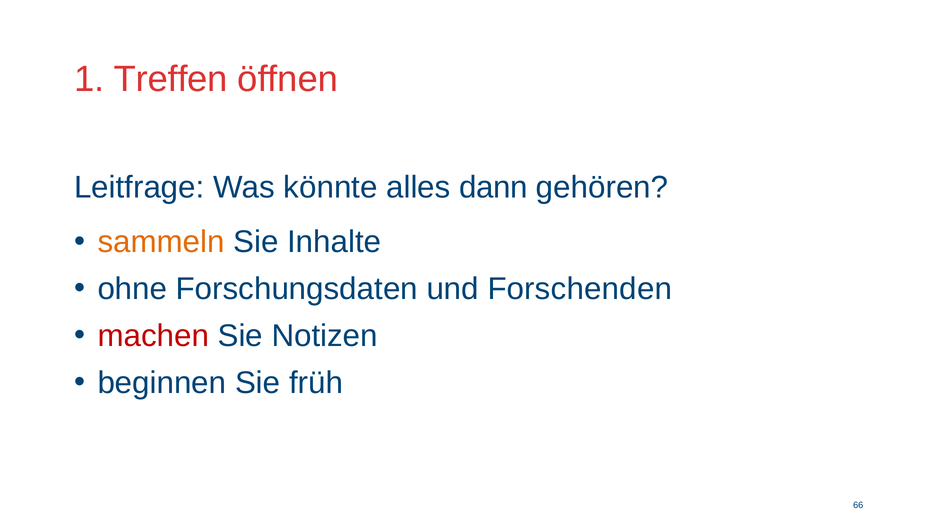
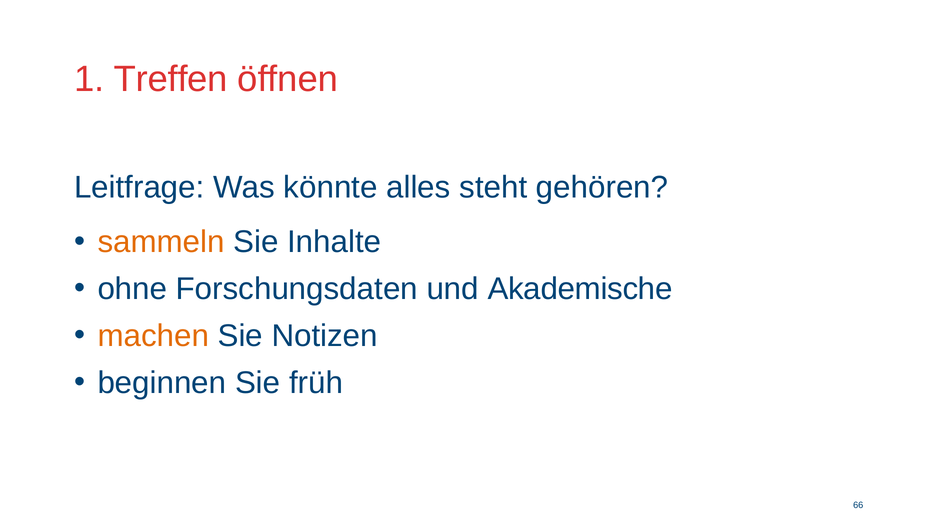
dann: dann -> steht
Forschenden: Forschenden -> Akademische
machen colour: red -> orange
